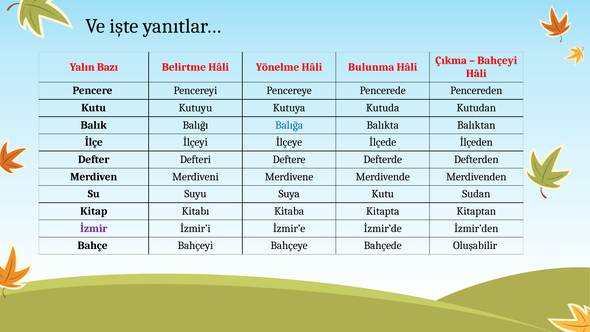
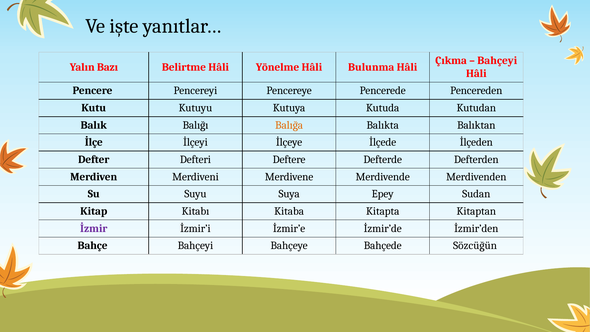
Balığa colour: blue -> orange
Suya Kutu: Kutu -> Epey
Oluşabilir: Oluşabilir -> Sözcüğün
